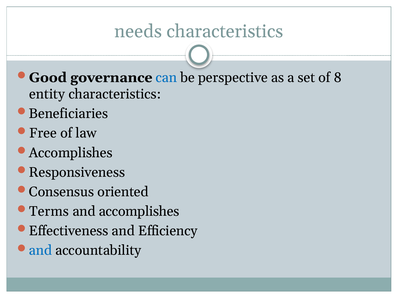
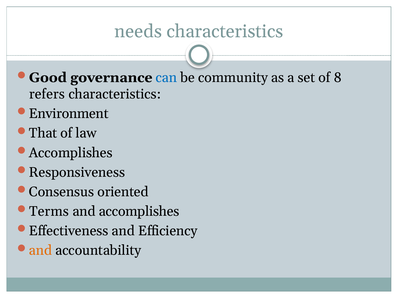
perspective: perspective -> community
entity: entity -> refers
Beneficiaries: Beneficiaries -> Environment
Free: Free -> That
and at (40, 251) colour: blue -> orange
